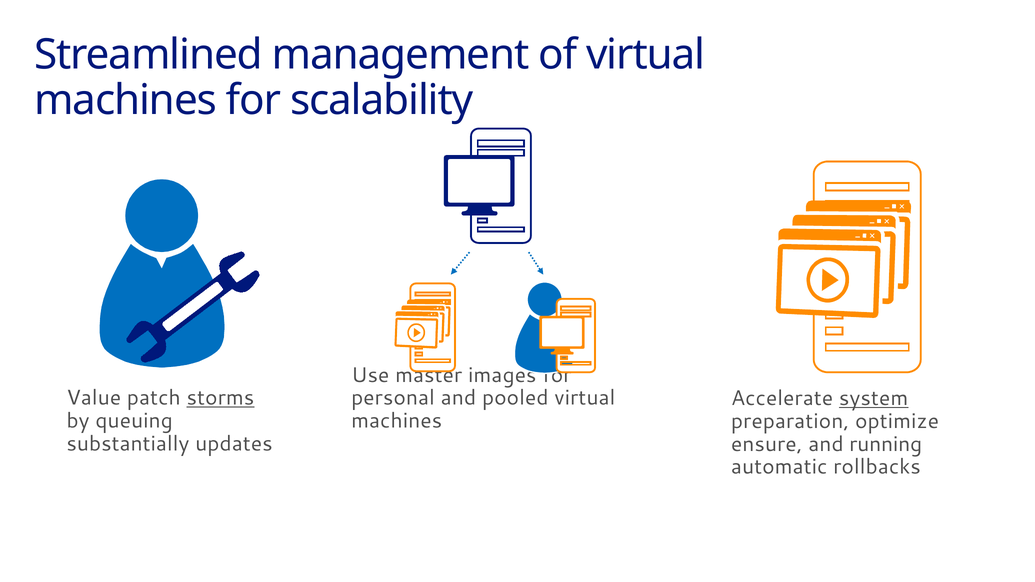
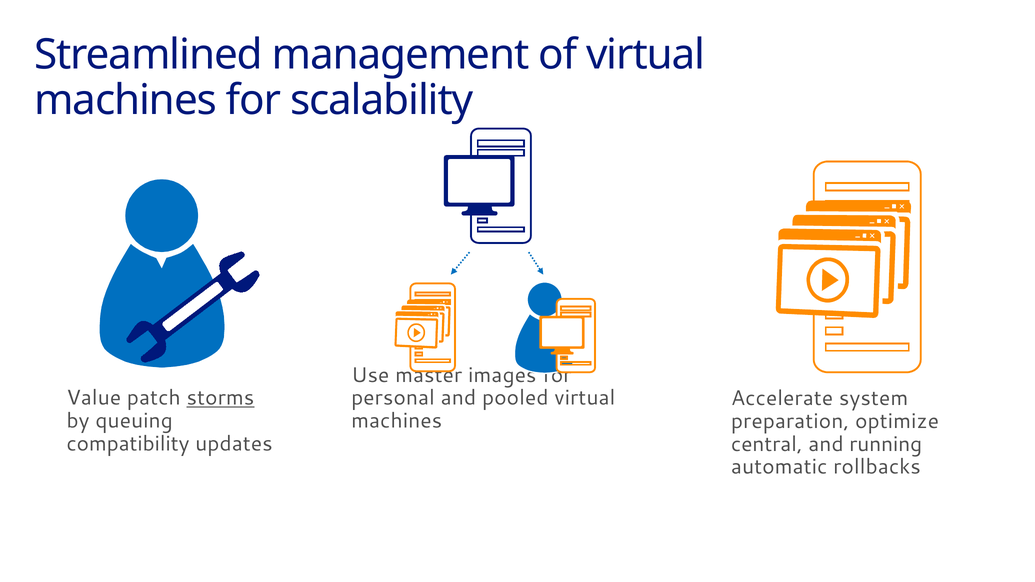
system underline: present -> none
substantially: substantially -> compatibility
ensure: ensure -> central
